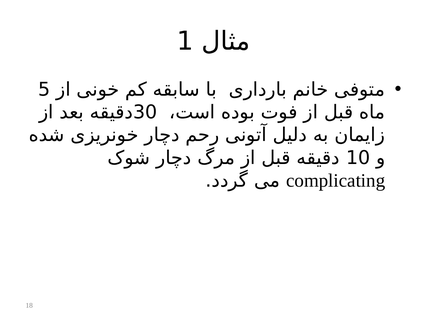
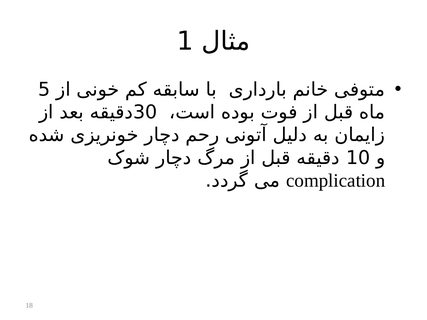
complicating: complicating -> complication
